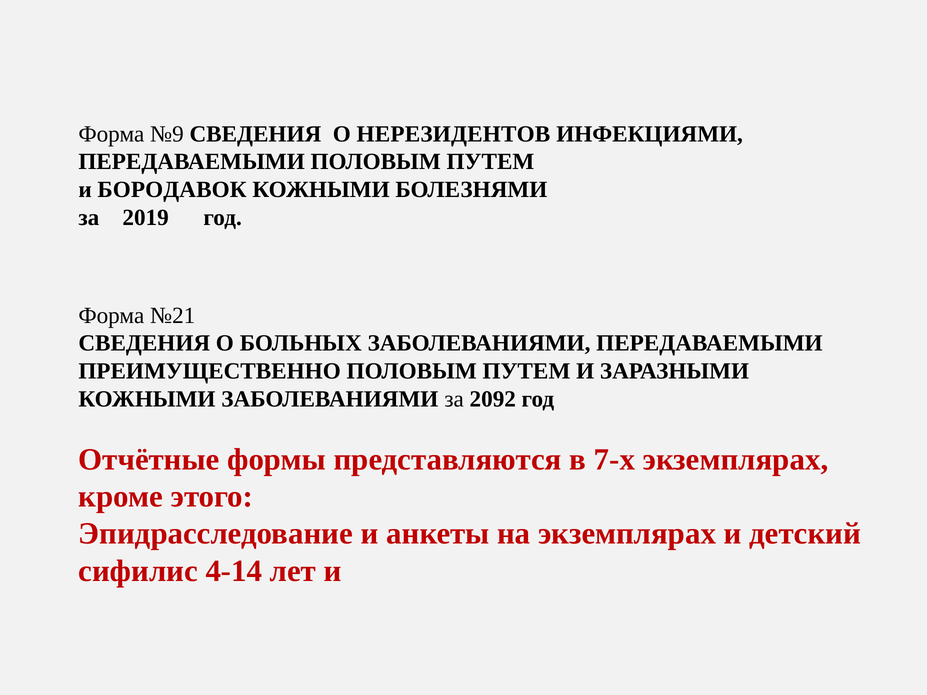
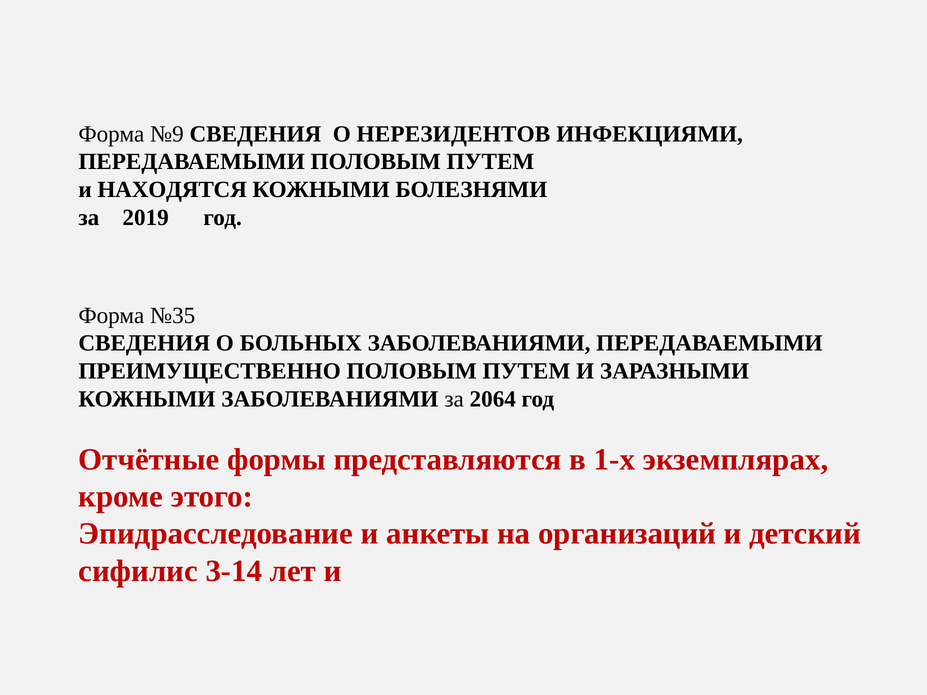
БОРОДАВОК: БОРОДАВОК -> НАХОДЯТСЯ
№21: №21 -> №35
2092: 2092 -> 2064
7-х: 7-х -> 1-х
на экземплярах: экземплярах -> организаций
4-14: 4-14 -> 3-14
